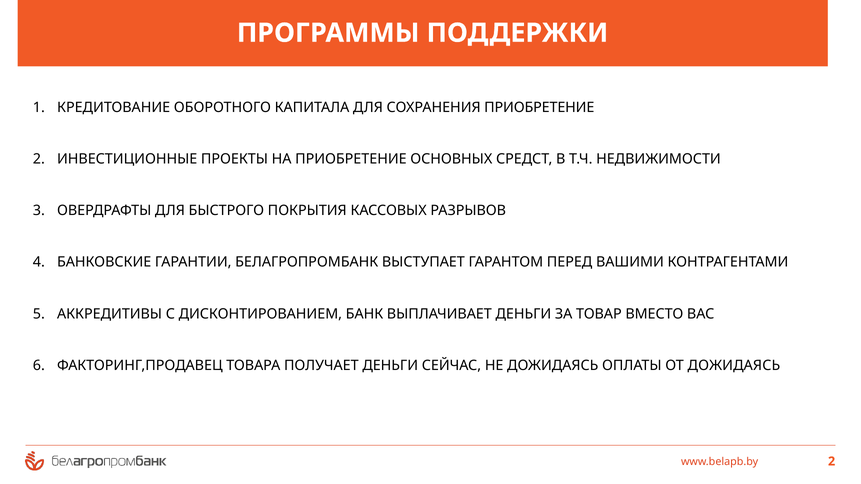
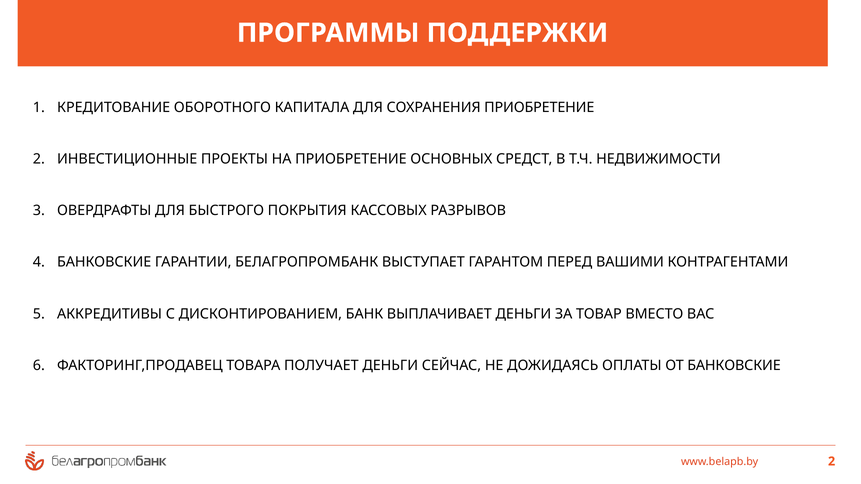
ОТ ДОЖИДАЯСЬ: ДОЖИДАЯСЬ -> БАНКОВСКИЕ
